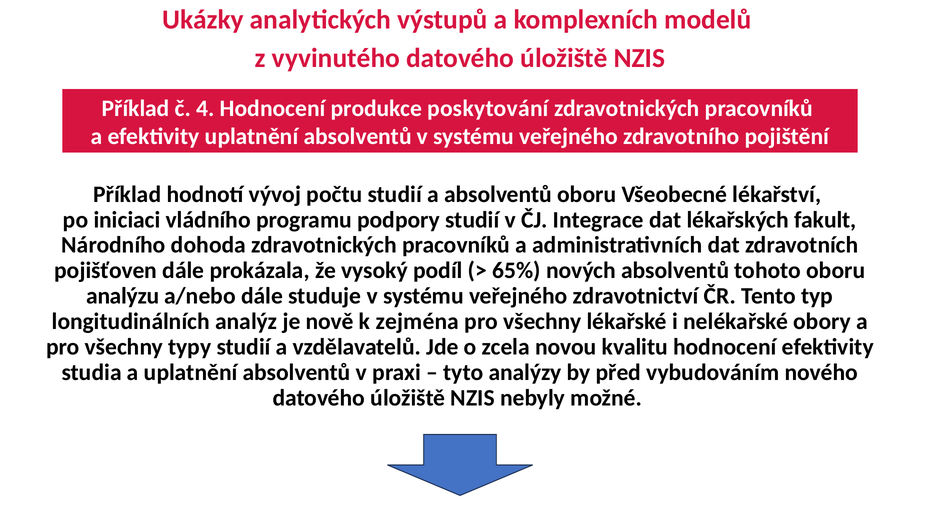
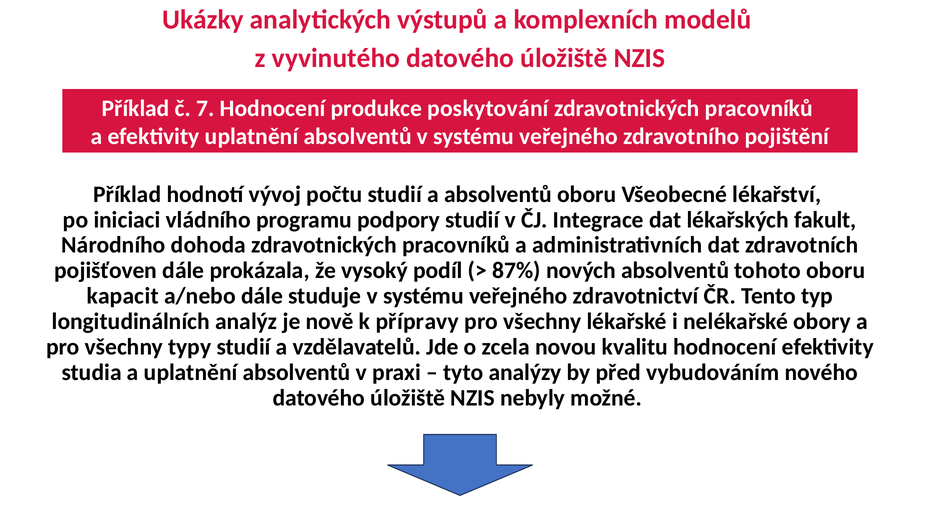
4: 4 -> 7
65%: 65% -> 87%
analýzu: analýzu -> kapacit
zejména: zejména -> přípravy
